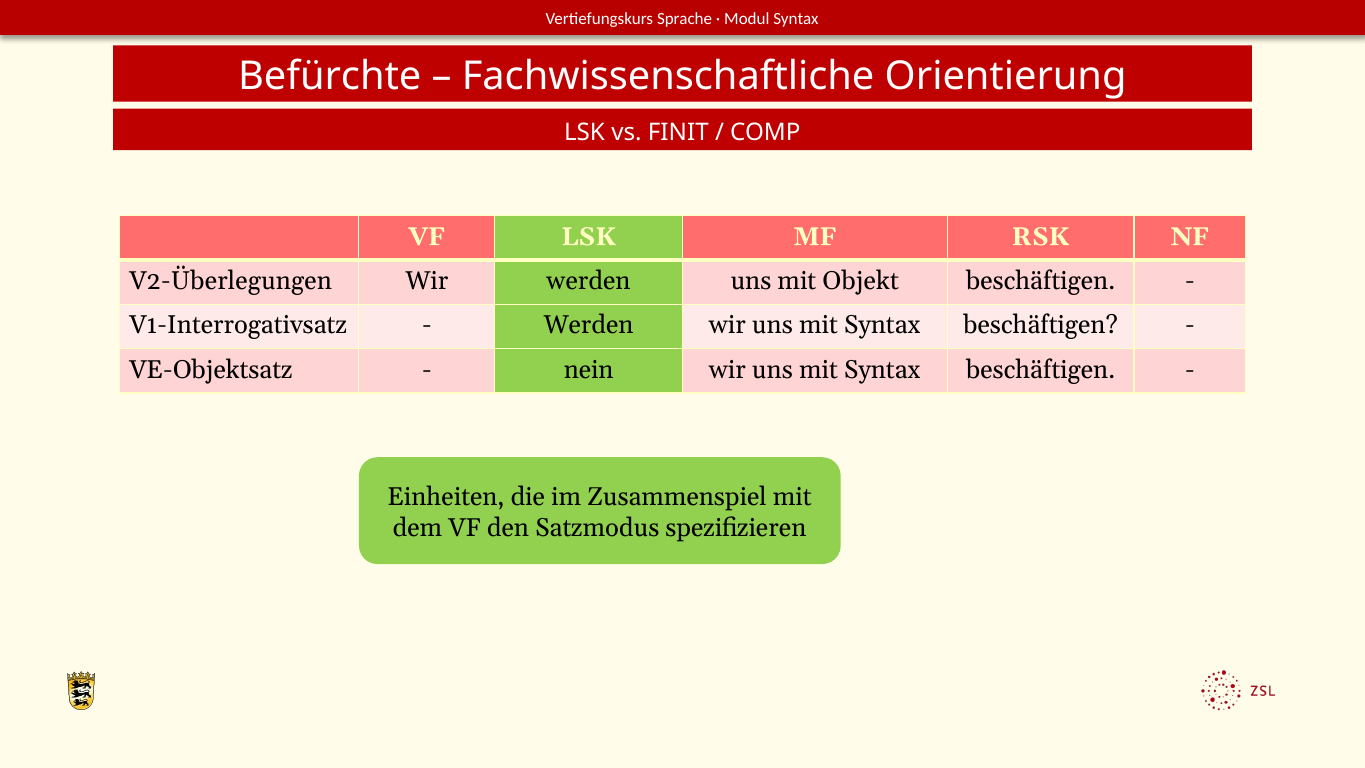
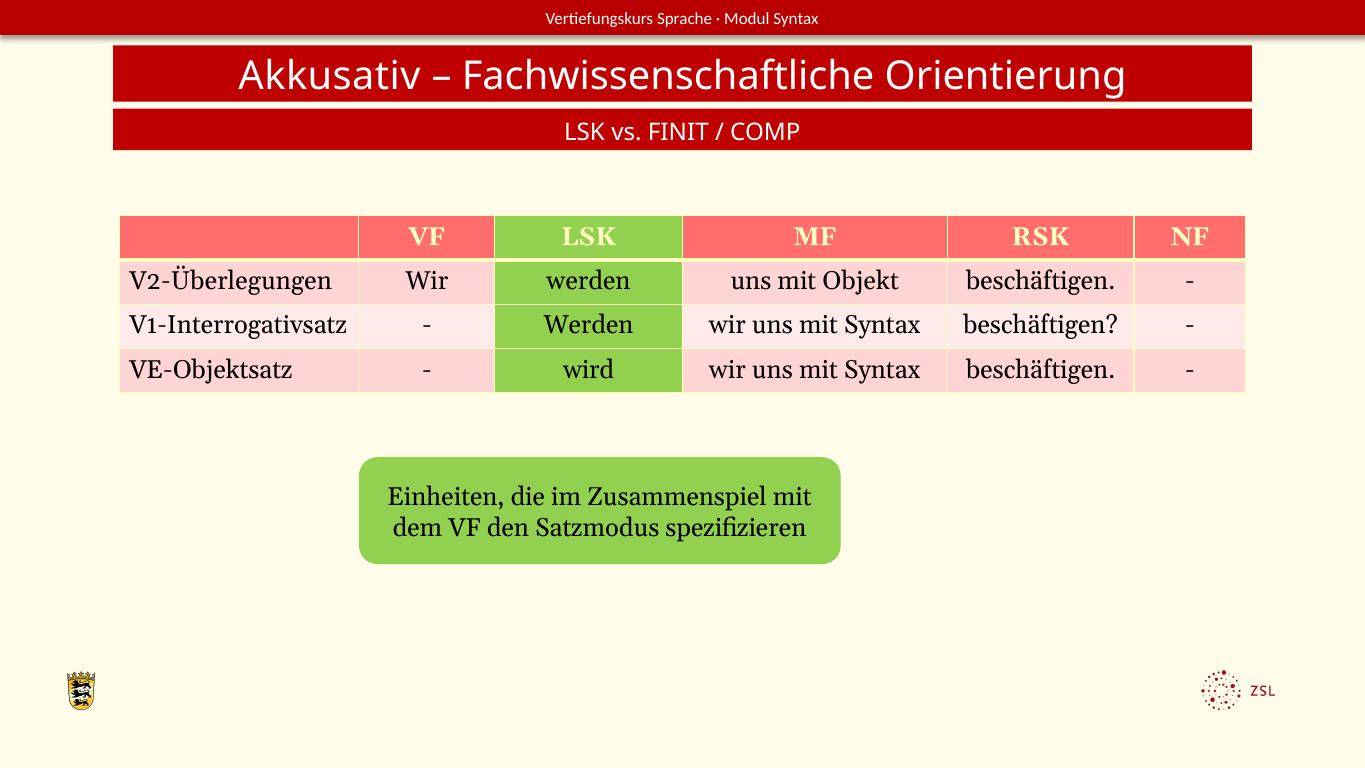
Befürchte: Befürchte -> Akkusativ
nein: nein -> wird
